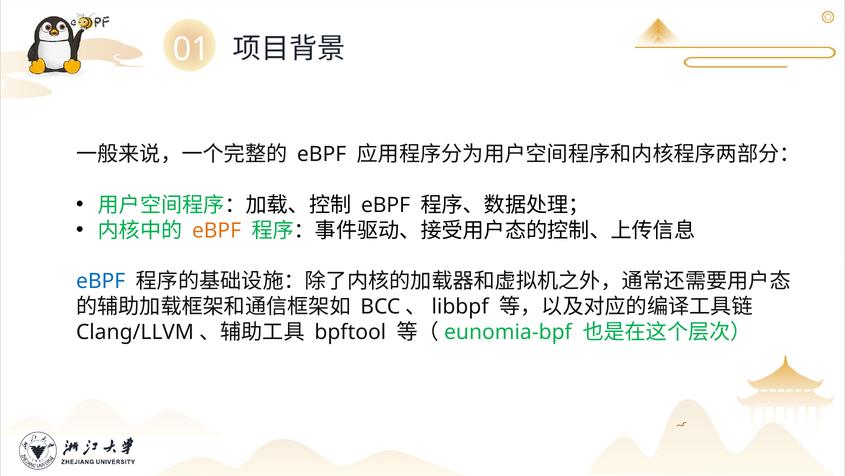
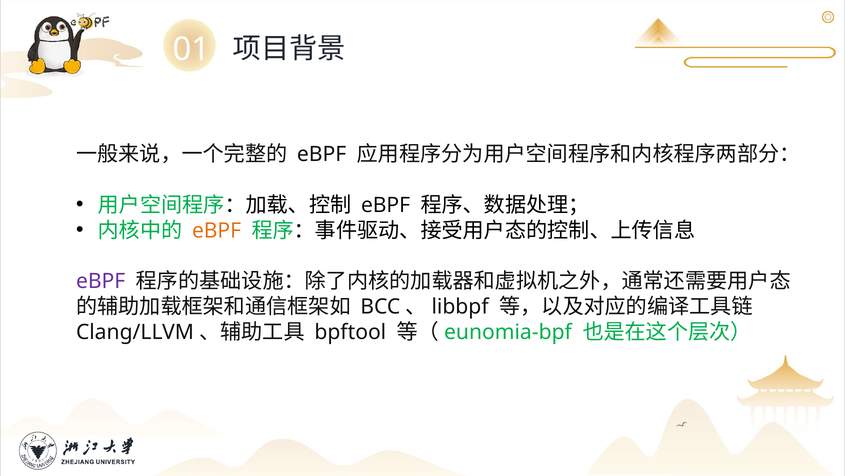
eBPF at (101, 281) colour: blue -> purple
